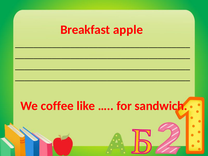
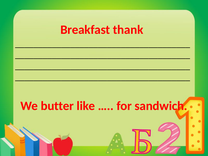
apple: apple -> thank
coffee: coffee -> butter
